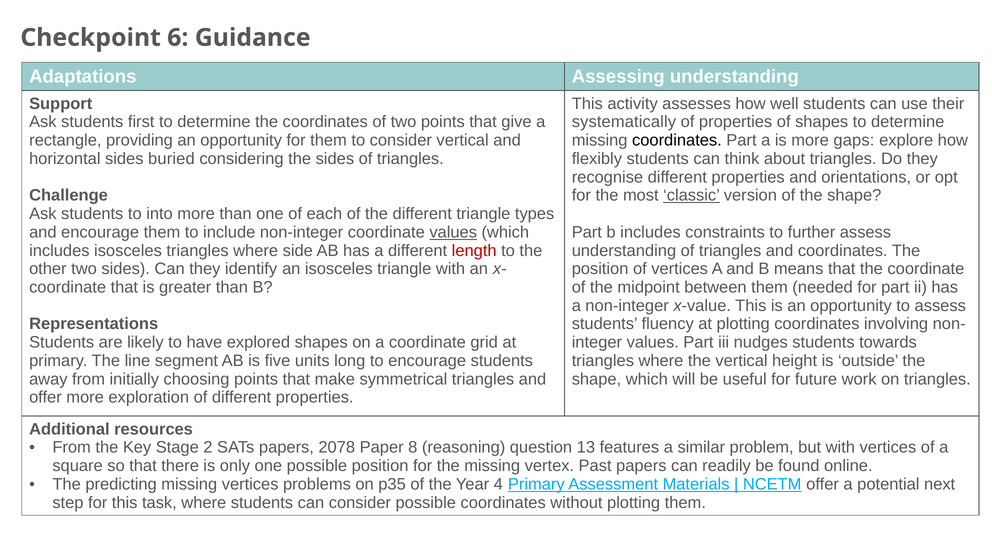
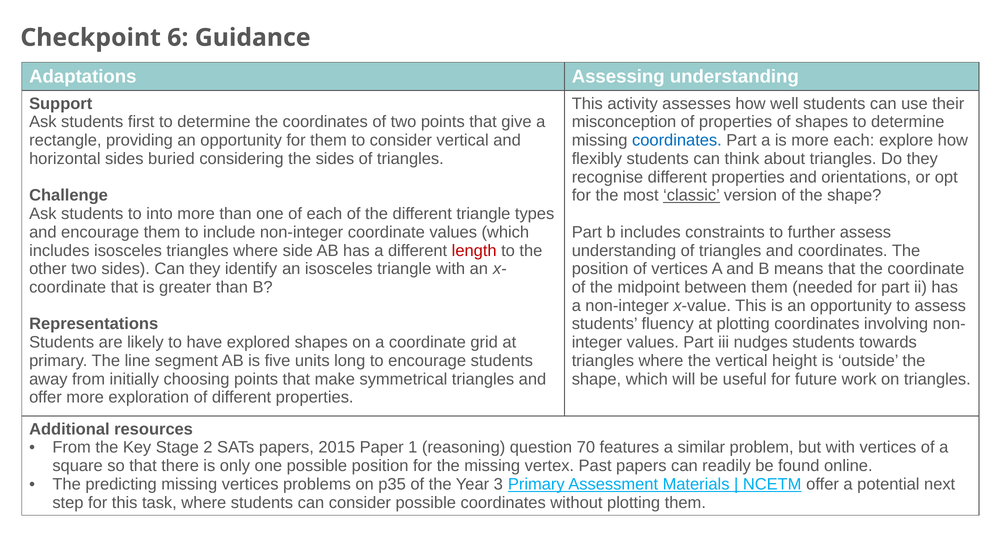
systematically: systematically -> misconception
coordinates at (677, 140) colour: black -> blue
more gaps: gaps -> each
values at (453, 232) underline: present -> none
2078: 2078 -> 2015
8: 8 -> 1
13: 13 -> 70
4: 4 -> 3
